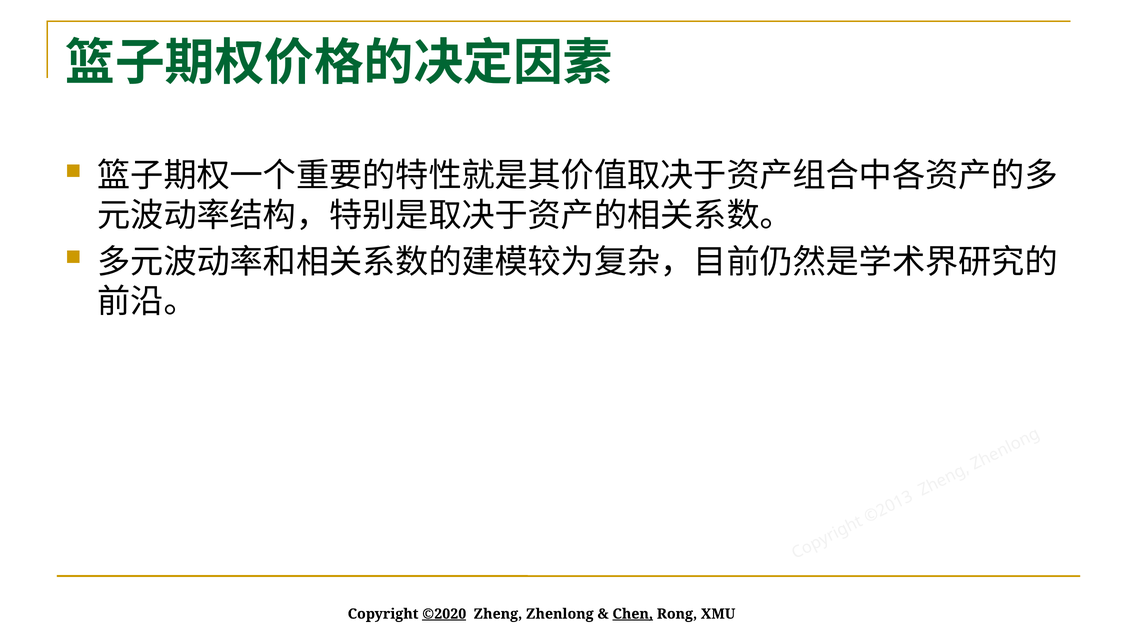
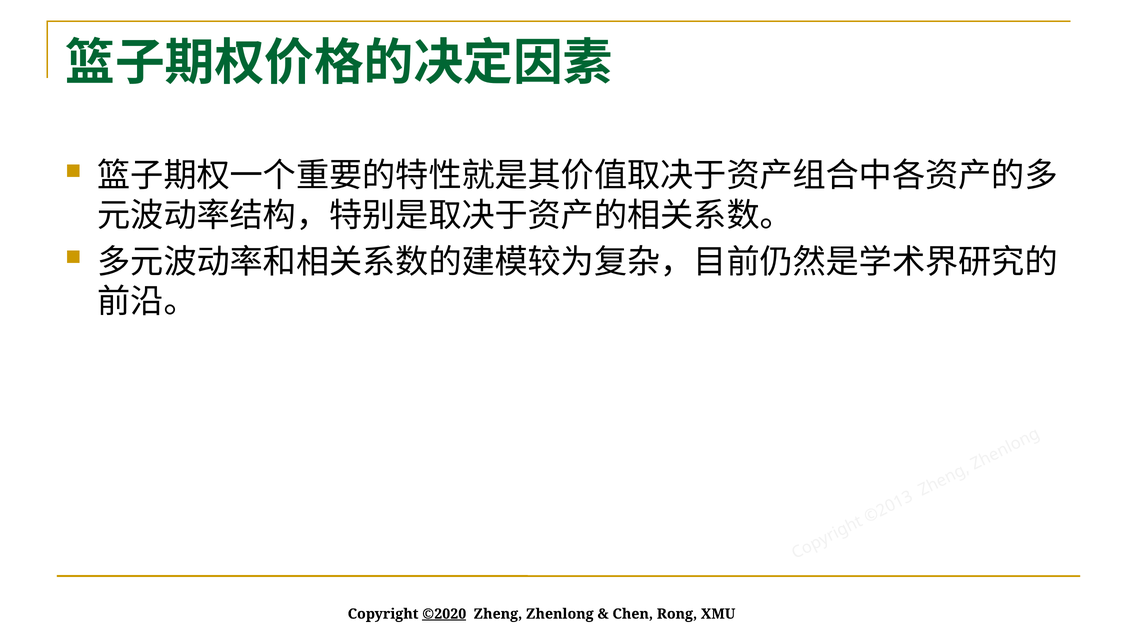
Chen underline: present -> none
